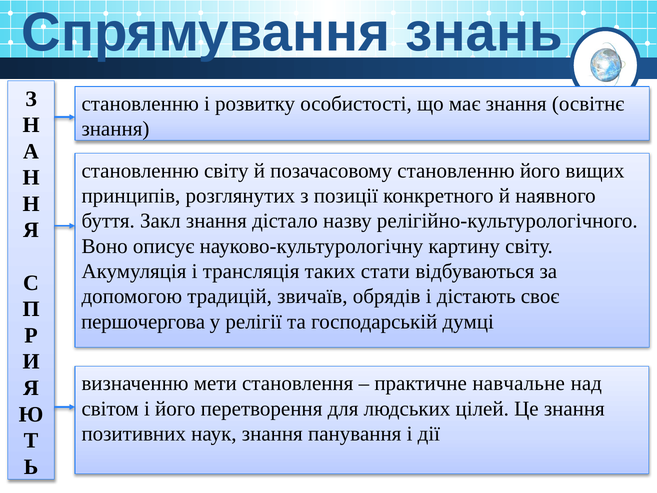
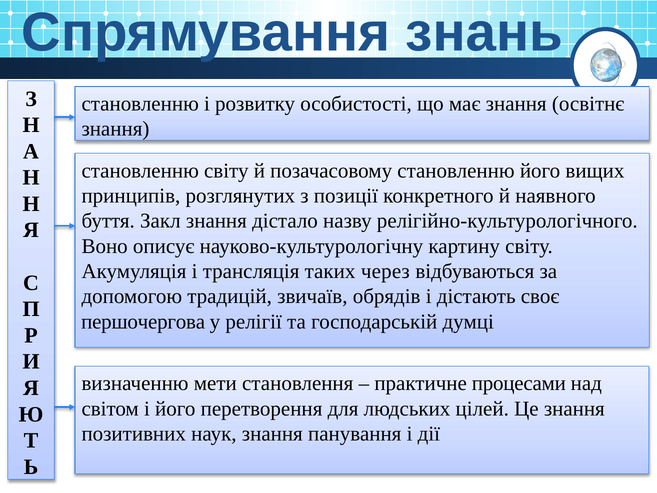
стати: стати -> через
навчальне: навчальне -> процесами
